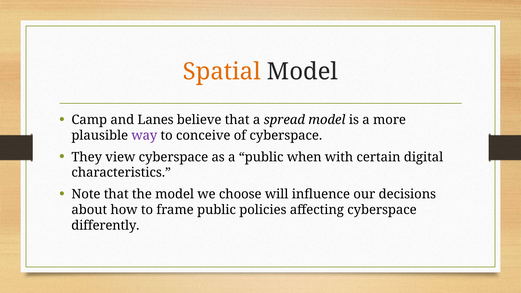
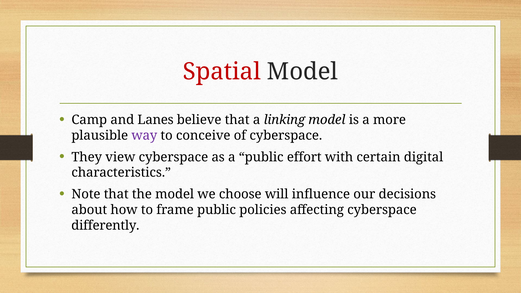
Spatial colour: orange -> red
spread: spread -> linking
when: when -> effort
